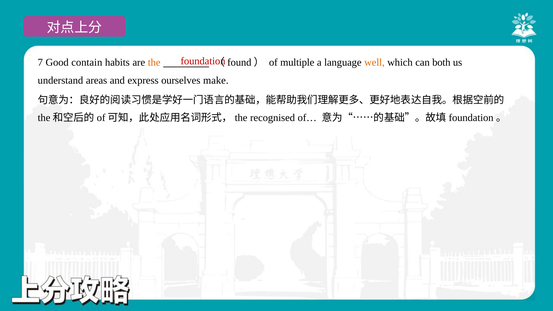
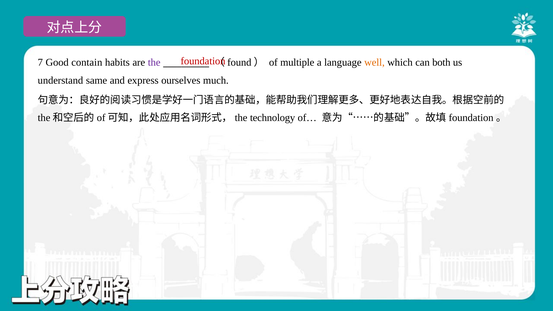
the colour: orange -> purple
areas: areas -> same
make: make -> much
recognised: recognised -> technology
